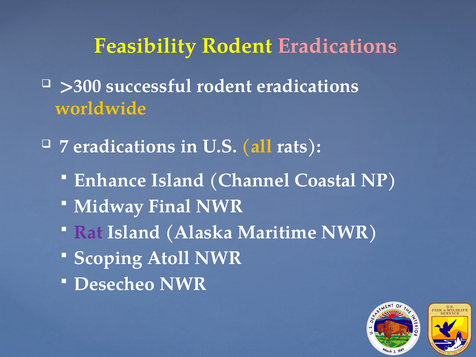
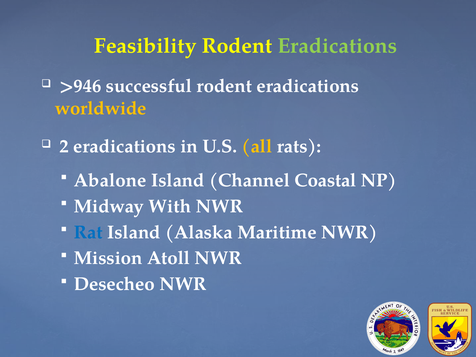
Eradications at (337, 46) colour: pink -> light green
>300: >300 -> >946
7: 7 -> 2
Enhance: Enhance -> Abalone
Final: Final -> With
Rat colour: purple -> blue
Scoping: Scoping -> Mission
